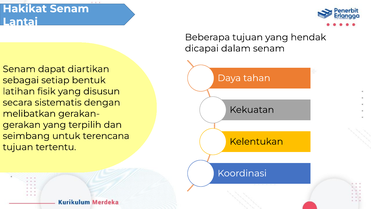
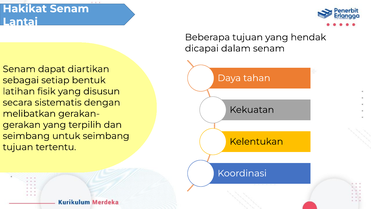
untuk terencana: terencana -> seimbang
